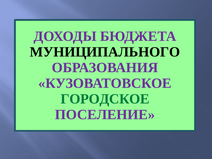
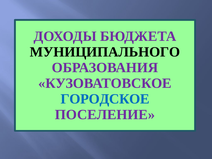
ГОРОДСКОЕ colour: green -> blue
